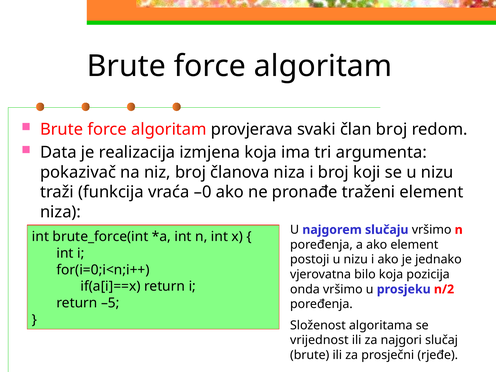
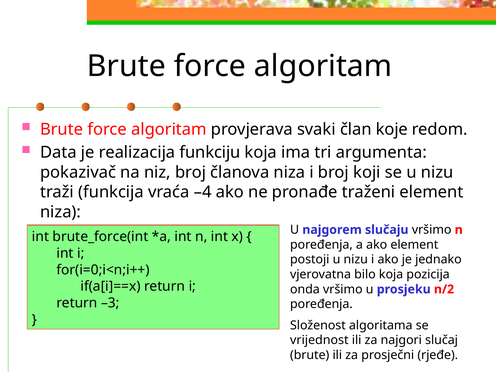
član broj: broj -> koje
izmjena: izmjena -> funkciju
–0: –0 -> –4
–5: –5 -> –3
